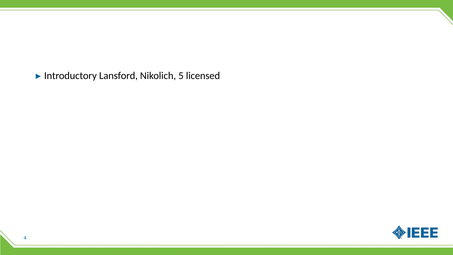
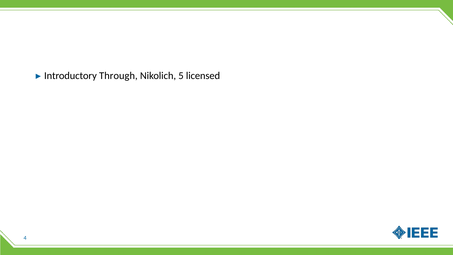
Lansford: Lansford -> Through
